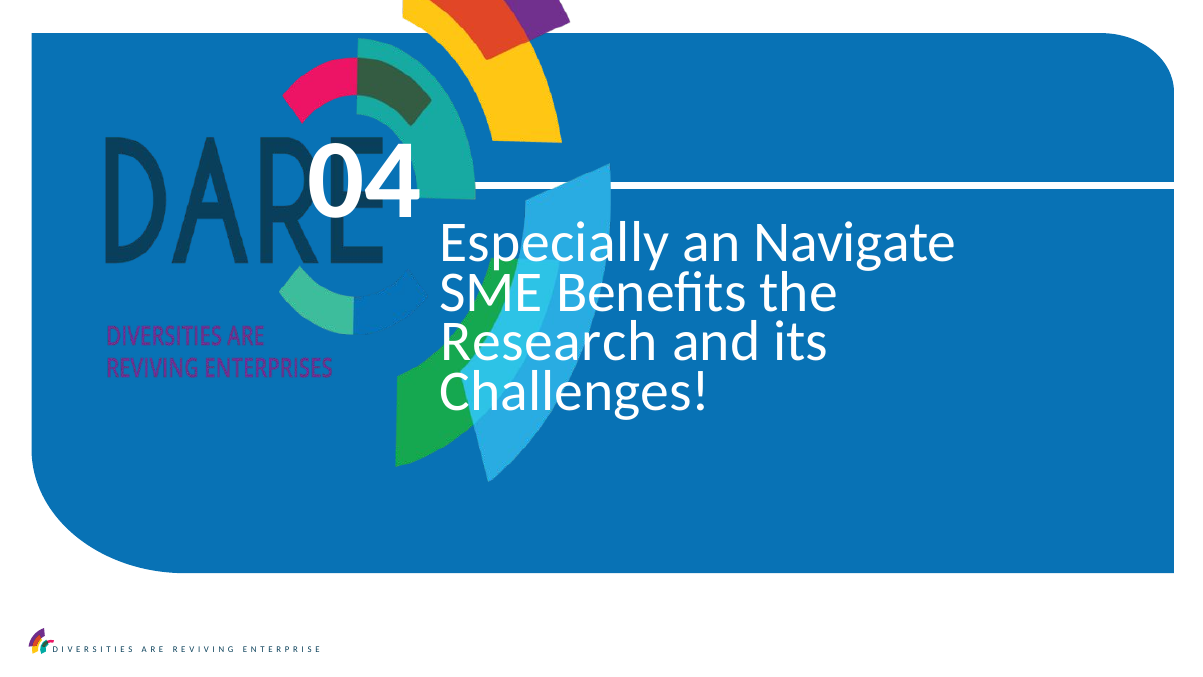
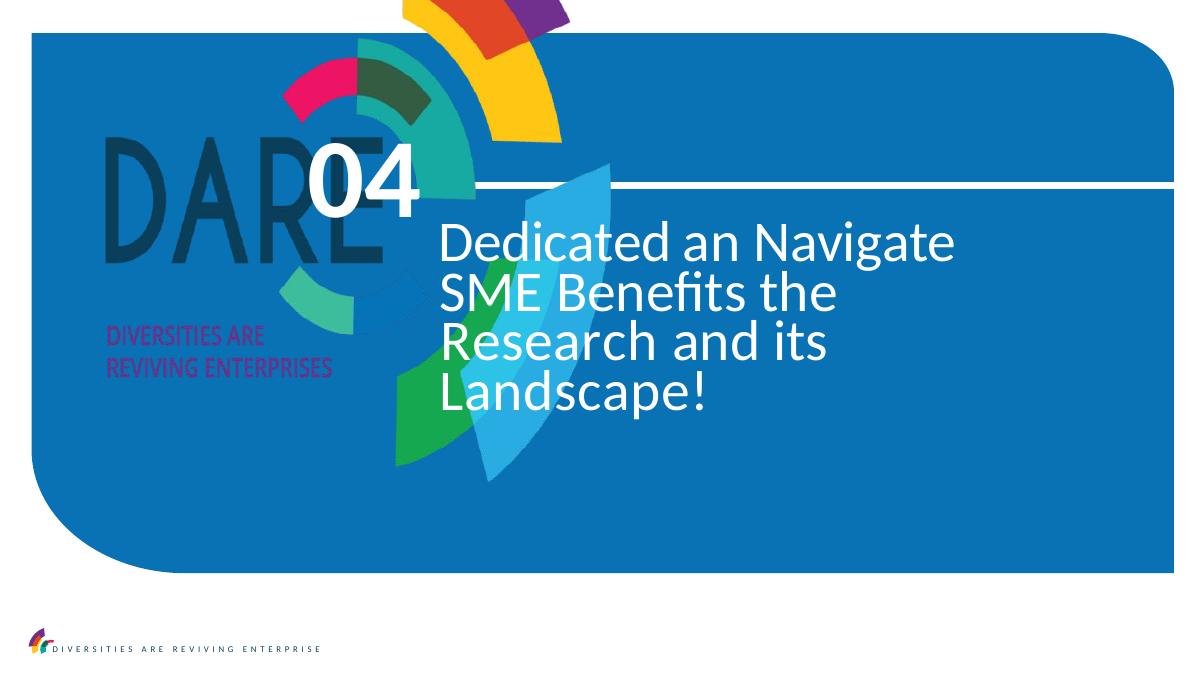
Especially: Especially -> Dedicated
Challenges: Challenges -> Landscape
